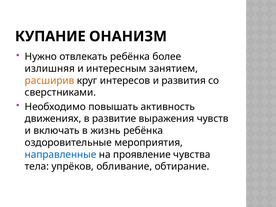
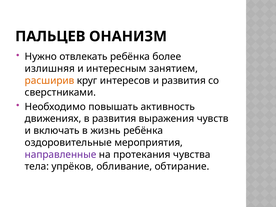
КУПАНИЕ: КУПАНИЕ -> ПАЛЬЦЕВ
в развитие: развитие -> развития
направленные colour: blue -> purple
проявление: проявление -> протекания
